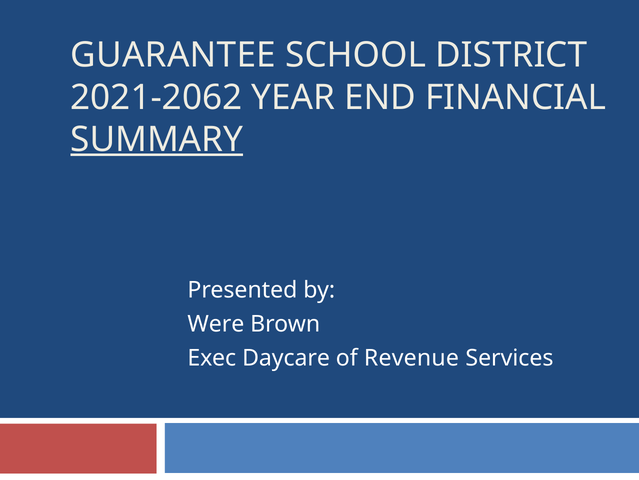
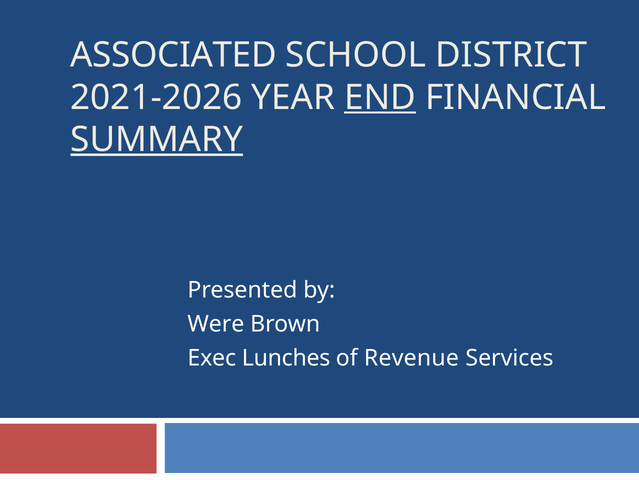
GUARANTEE: GUARANTEE -> ASSOCIATED
2021-2062: 2021-2062 -> 2021-2026
END underline: none -> present
Daycare: Daycare -> Lunches
